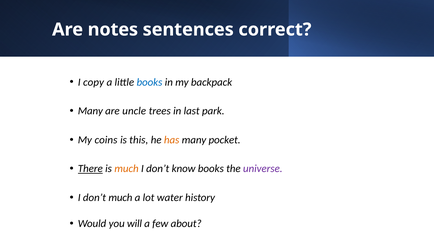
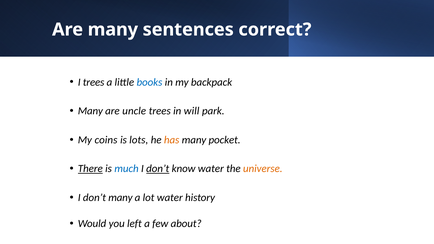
Are notes: notes -> many
I copy: copy -> trees
last: last -> will
this: this -> lots
much at (126, 169) colour: orange -> blue
don’t at (158, 169) underline: none -> present
know books: books -> water
universe colour: purple -> orange
don’t much: much -> many
will: will -> left
